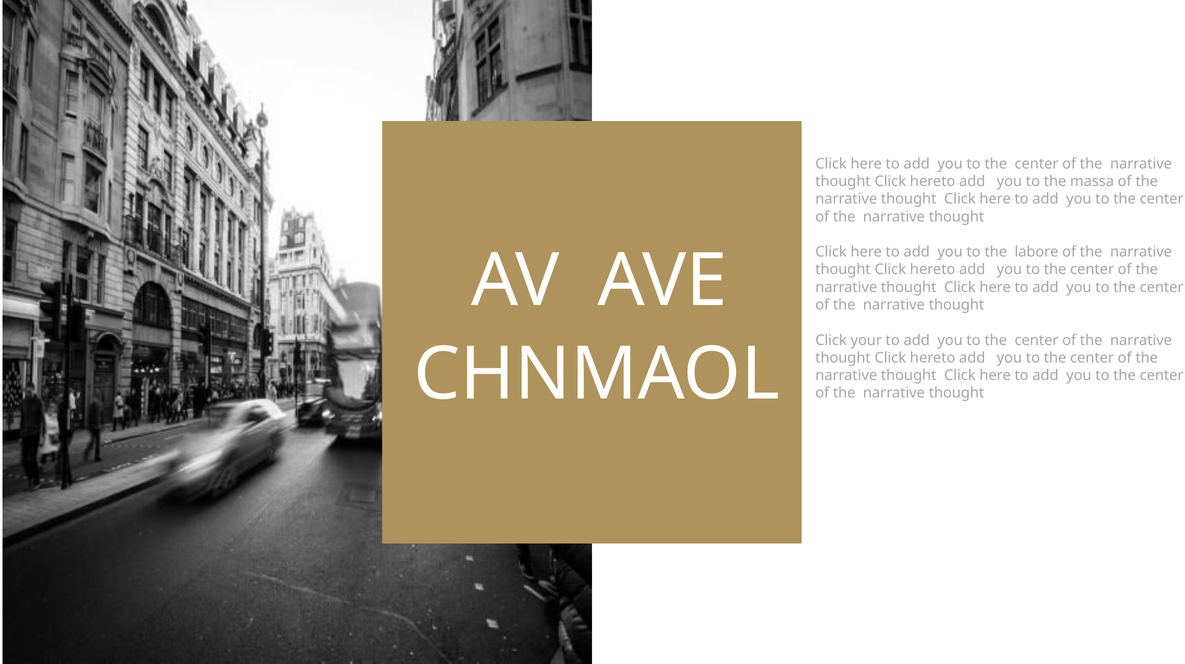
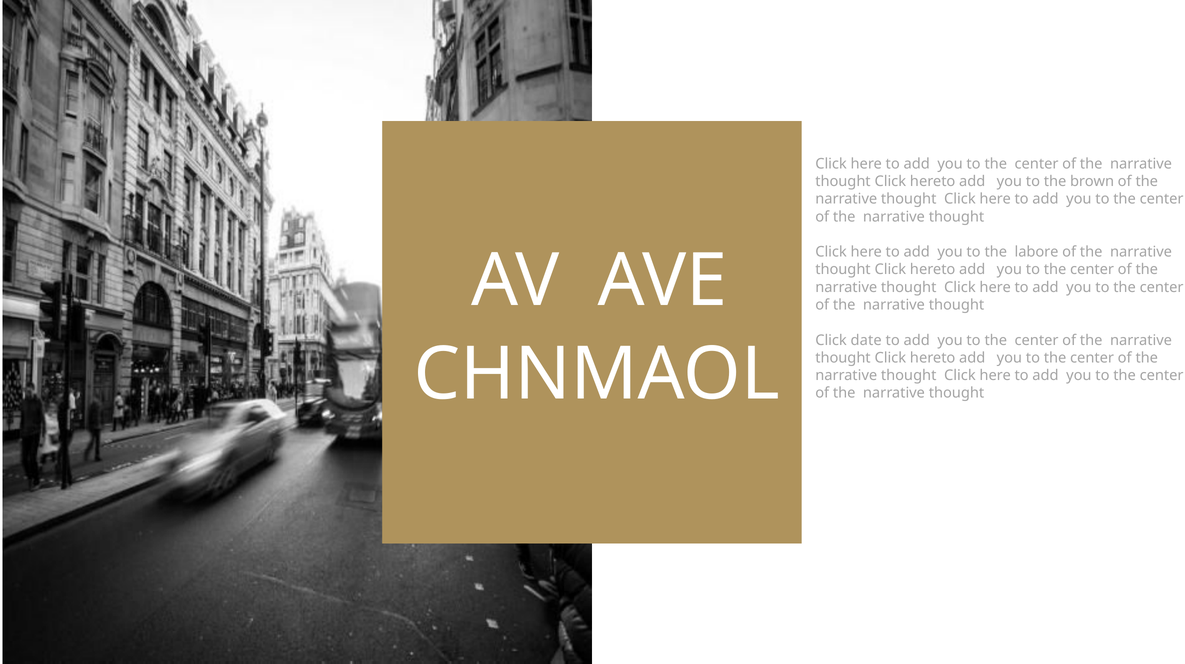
massa: massa -> brown
your: your -> date
